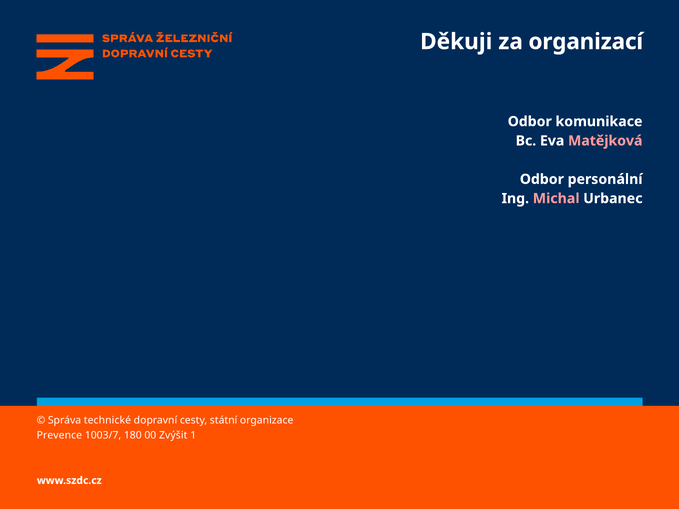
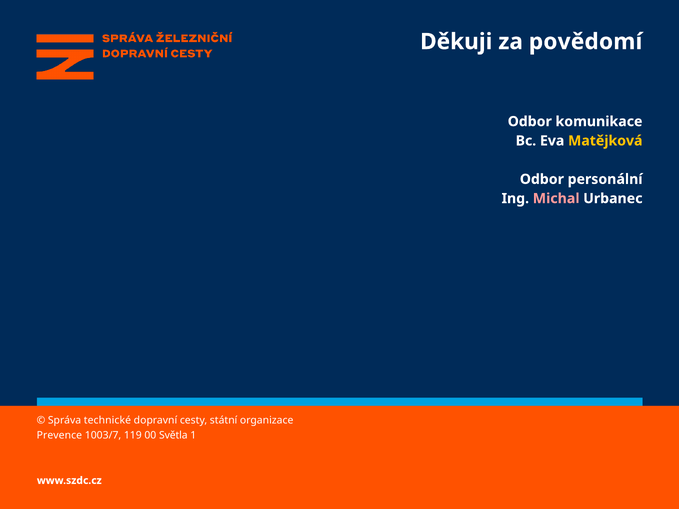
organizací: organizací -> povědomí
Matějková colour: pink -> yellow
180: 180 -> 119
Zvýšit: Zvýšit -> Světla
